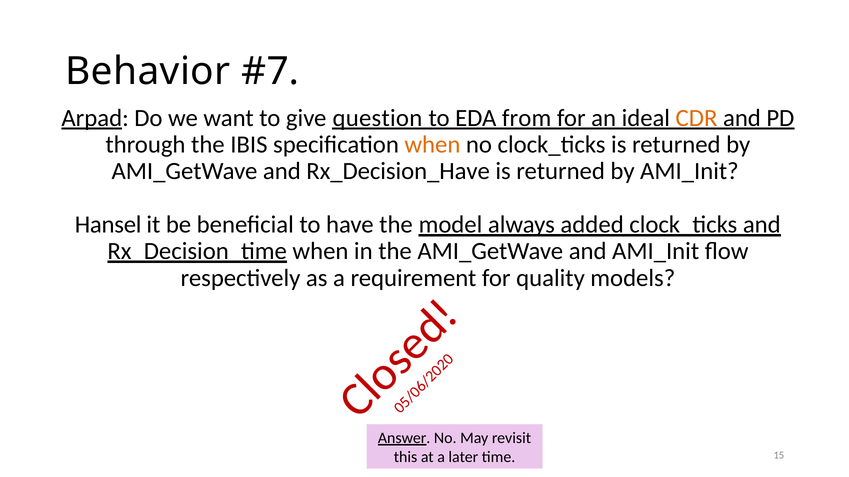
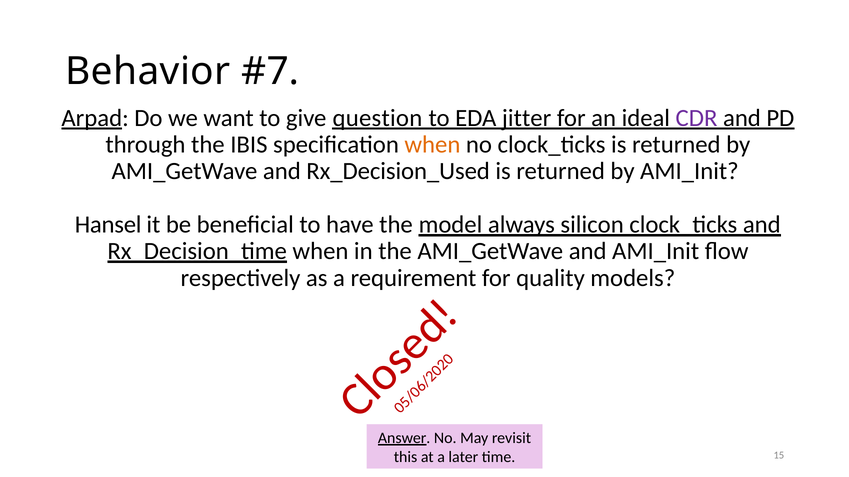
from: from -> jitter
CDR colour: orange -> purple
Rx_Decision_Have: Rx_Decision_Have -> Rx_Decision_Used
added: added -> silicon
